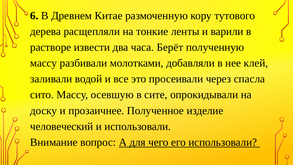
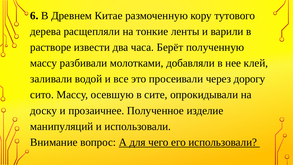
спасла: спасла -> дорогу
человеческий: человеческий -> манипуляций
